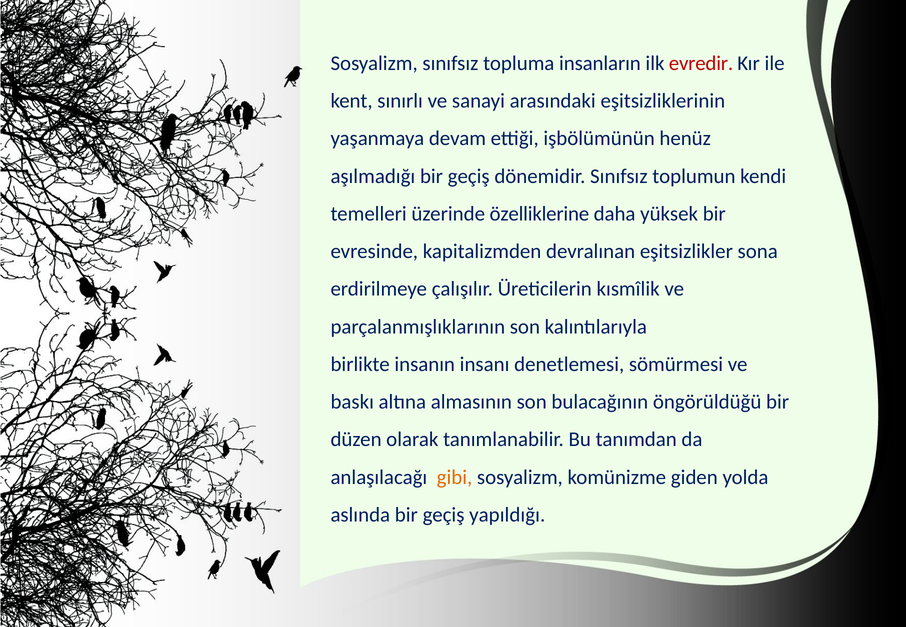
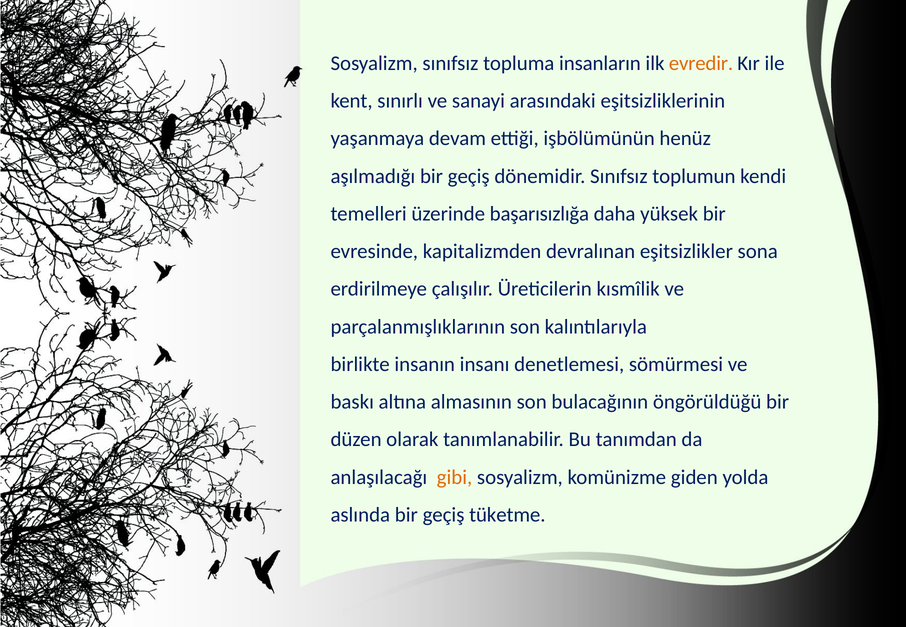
evredir colour: red -> orange
özelliklerine: özelliklerine -> başarısızlığa
yapıldığı: yapıldığı -> tüketme
